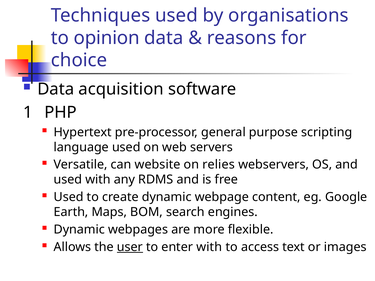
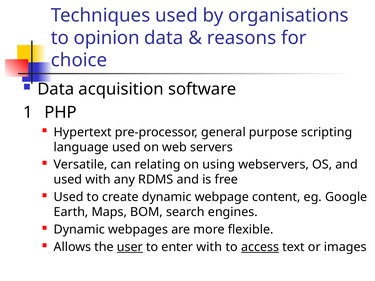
website: website -> relating
relies: relies -> using
access underline: none -> present
